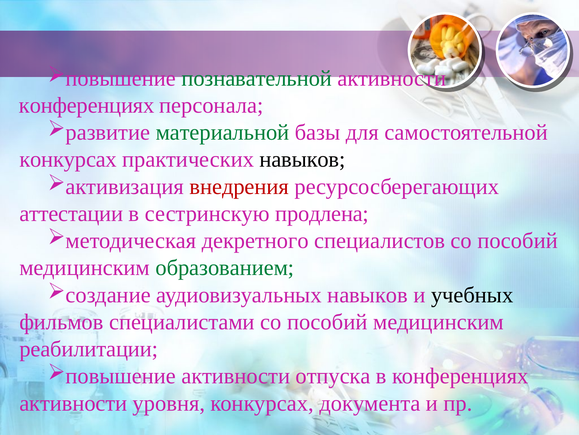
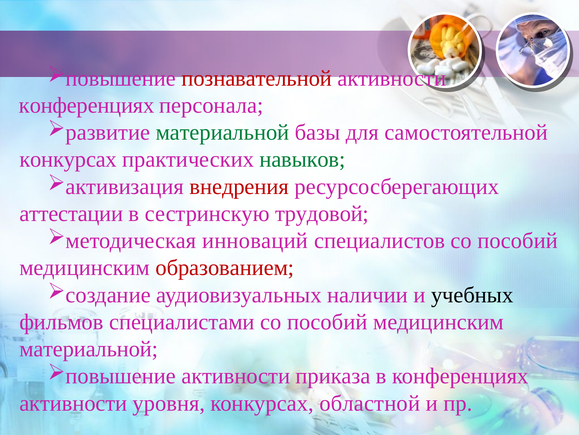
познавательной colour: green -> red
навыков at (302, 159) colour: black -> green
продлена: продлена -> трудовой
декретного: декретного -> инноваций
образованием colour: green -> red
аудиовизуальных навыков: навыков -> наличии
реабилитации at (89, 348): реабилитации -> материальной
отпуска: отпуска -> приказа
документа: документа -> областной
